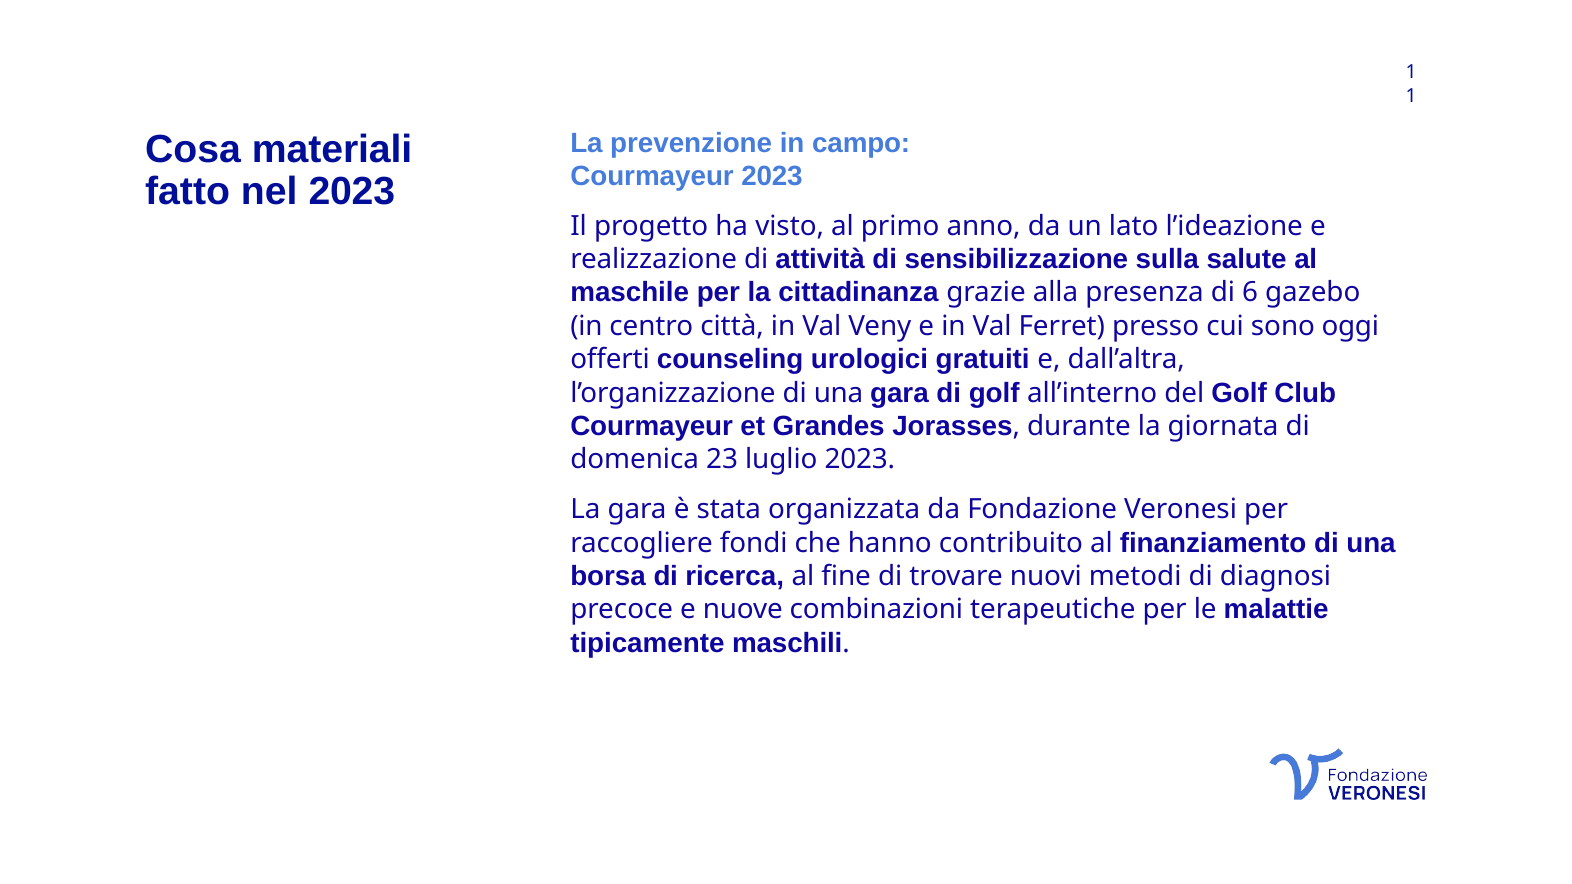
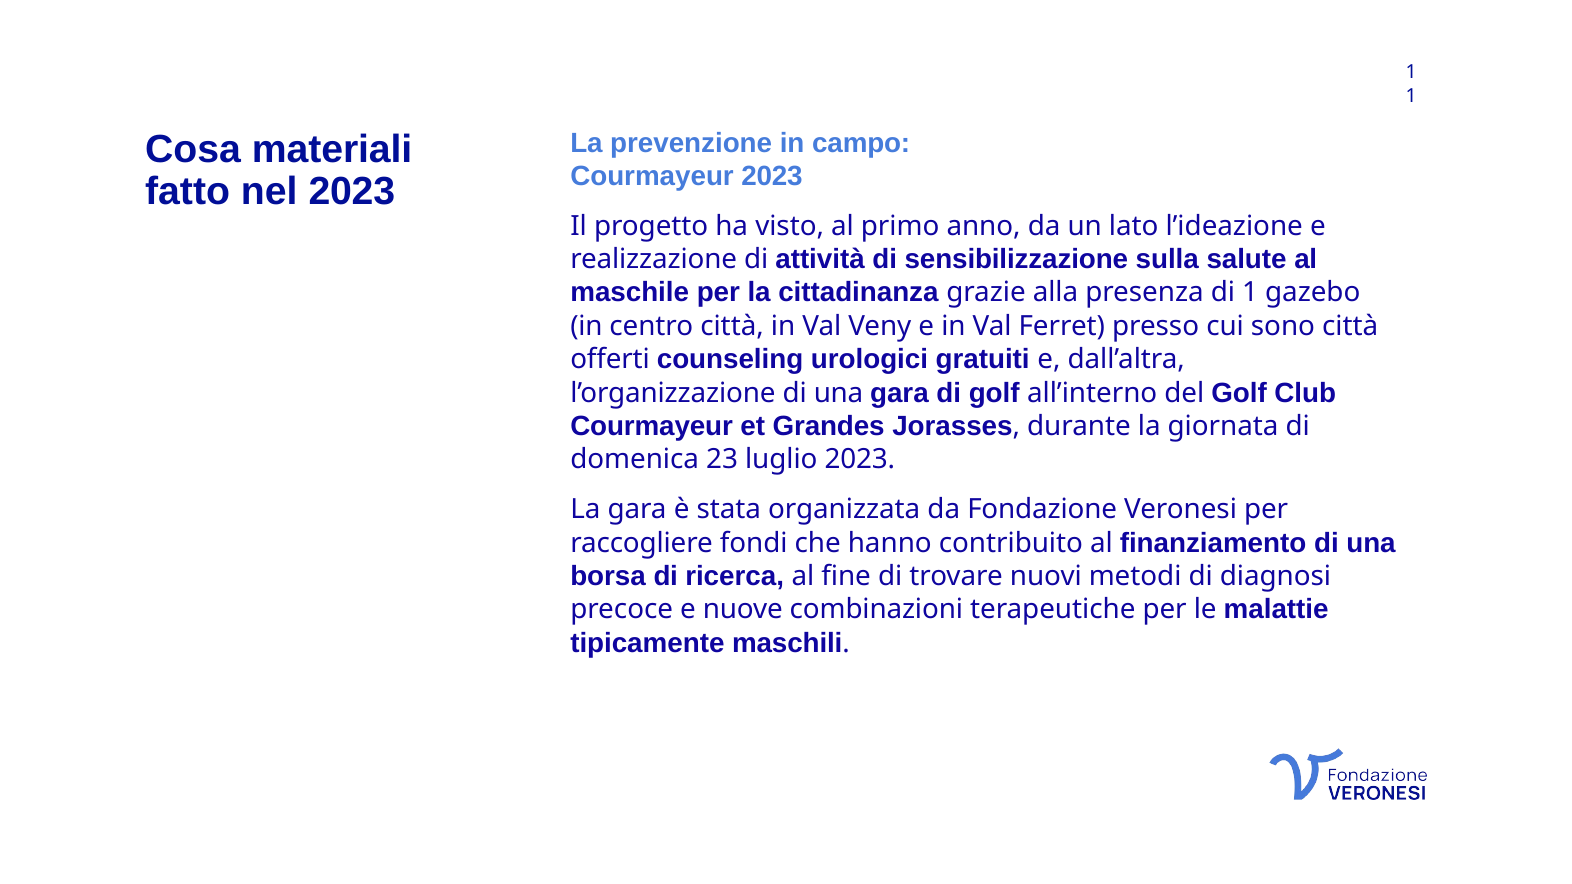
di 6: 6 -> 1
sono oggi: oggi -> città
